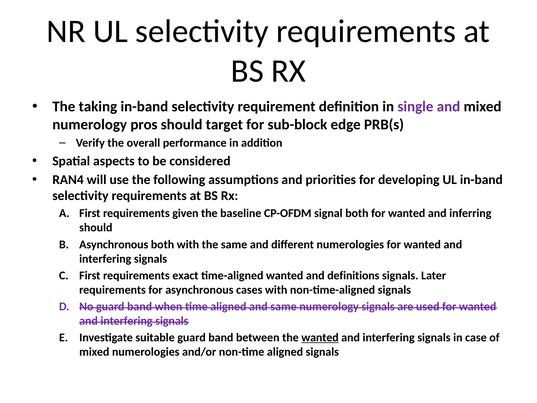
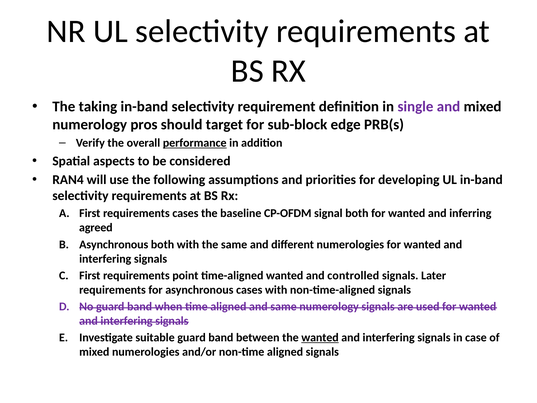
performance underline: none -> present
requirements given: given -> cases
should at (96, 228): should -> agreed
exact: exact -> point
definitions: definitions -> controlled
